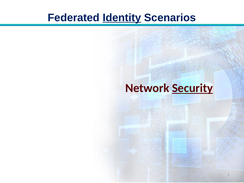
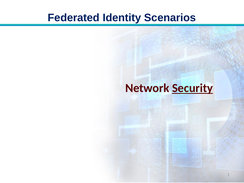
Identity underline: present -> none
